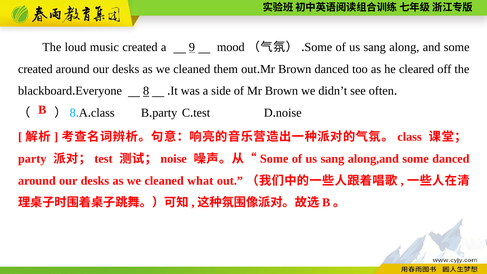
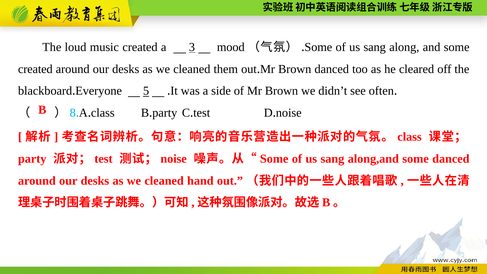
9: 9 -> 3
8: 8 -> 5
what: what -> hand
